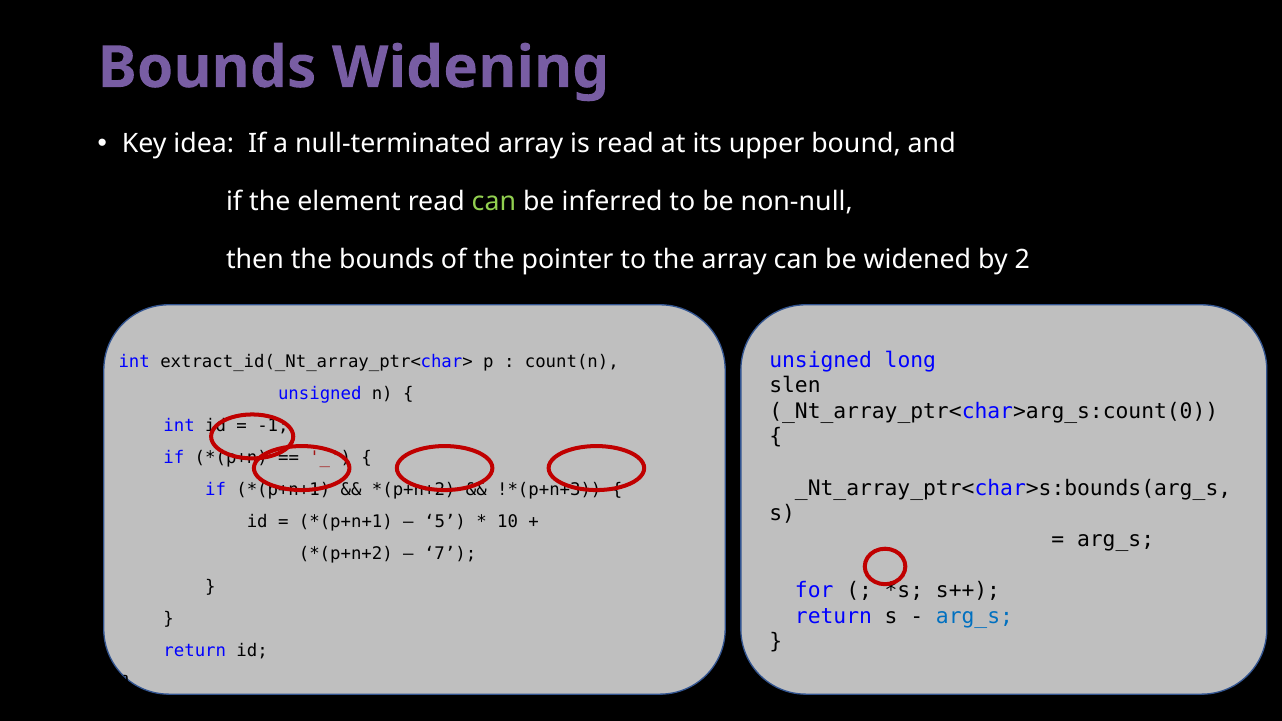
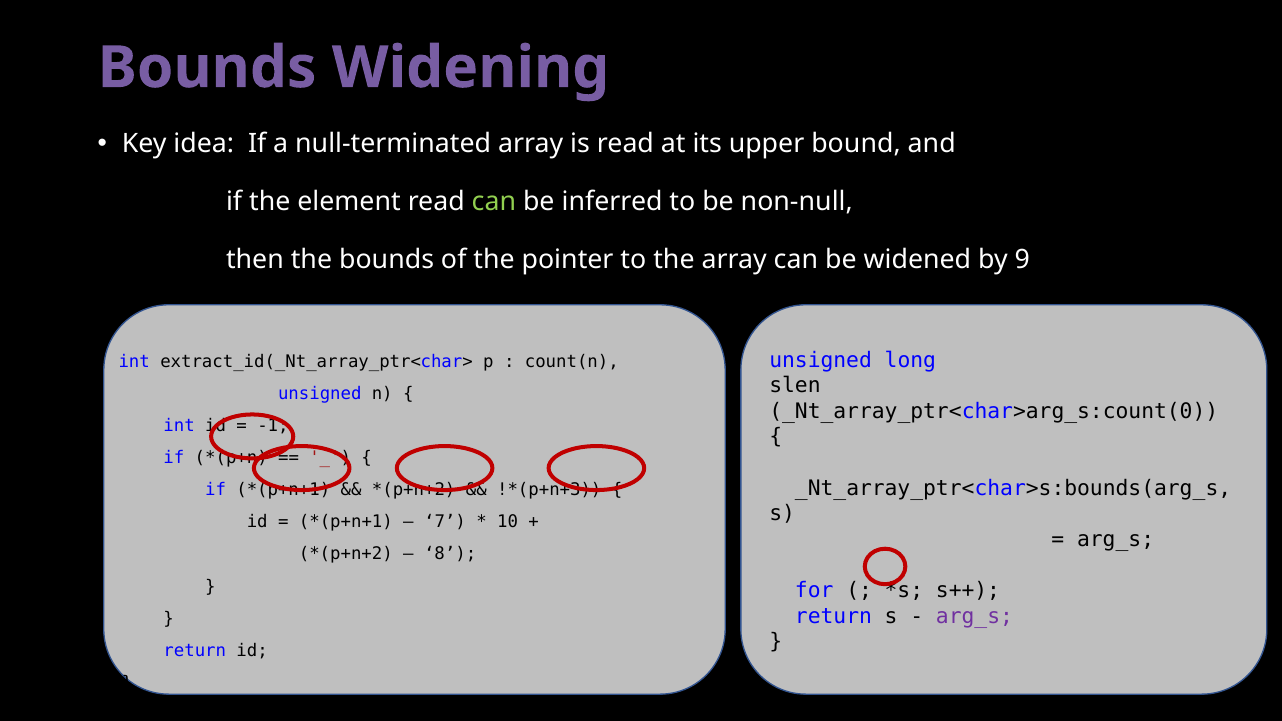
2: 2 -> 9
5: 5 -> 7
7: 7 -> 8
arg_s at (974, 616) colour: blue -> purple
